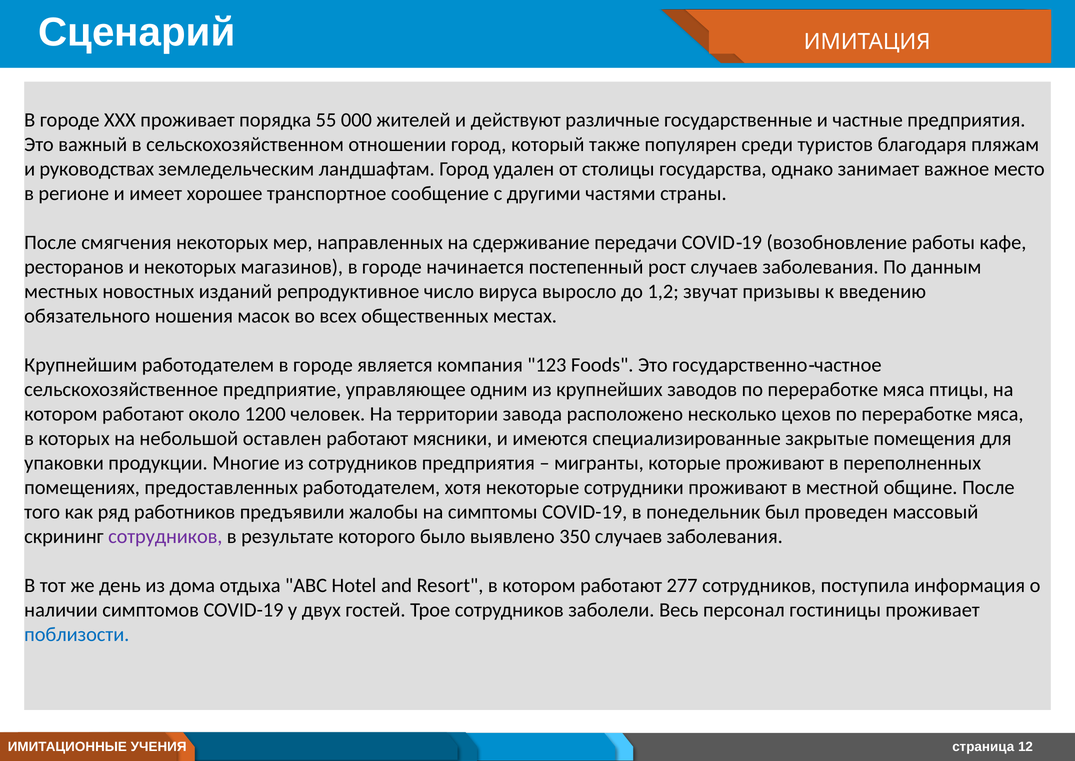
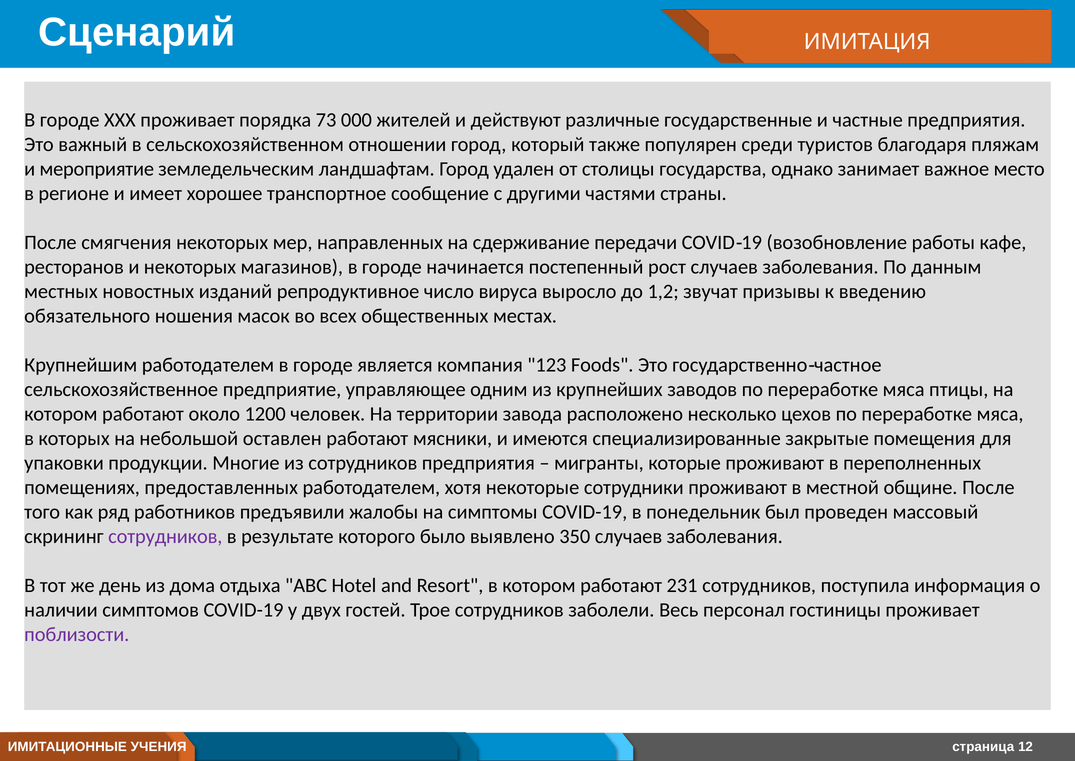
55: 55 -> 73
руководствах: руководствах -> мероприятие
277: 277 -> 231
поблизости colour: blue -> purple
